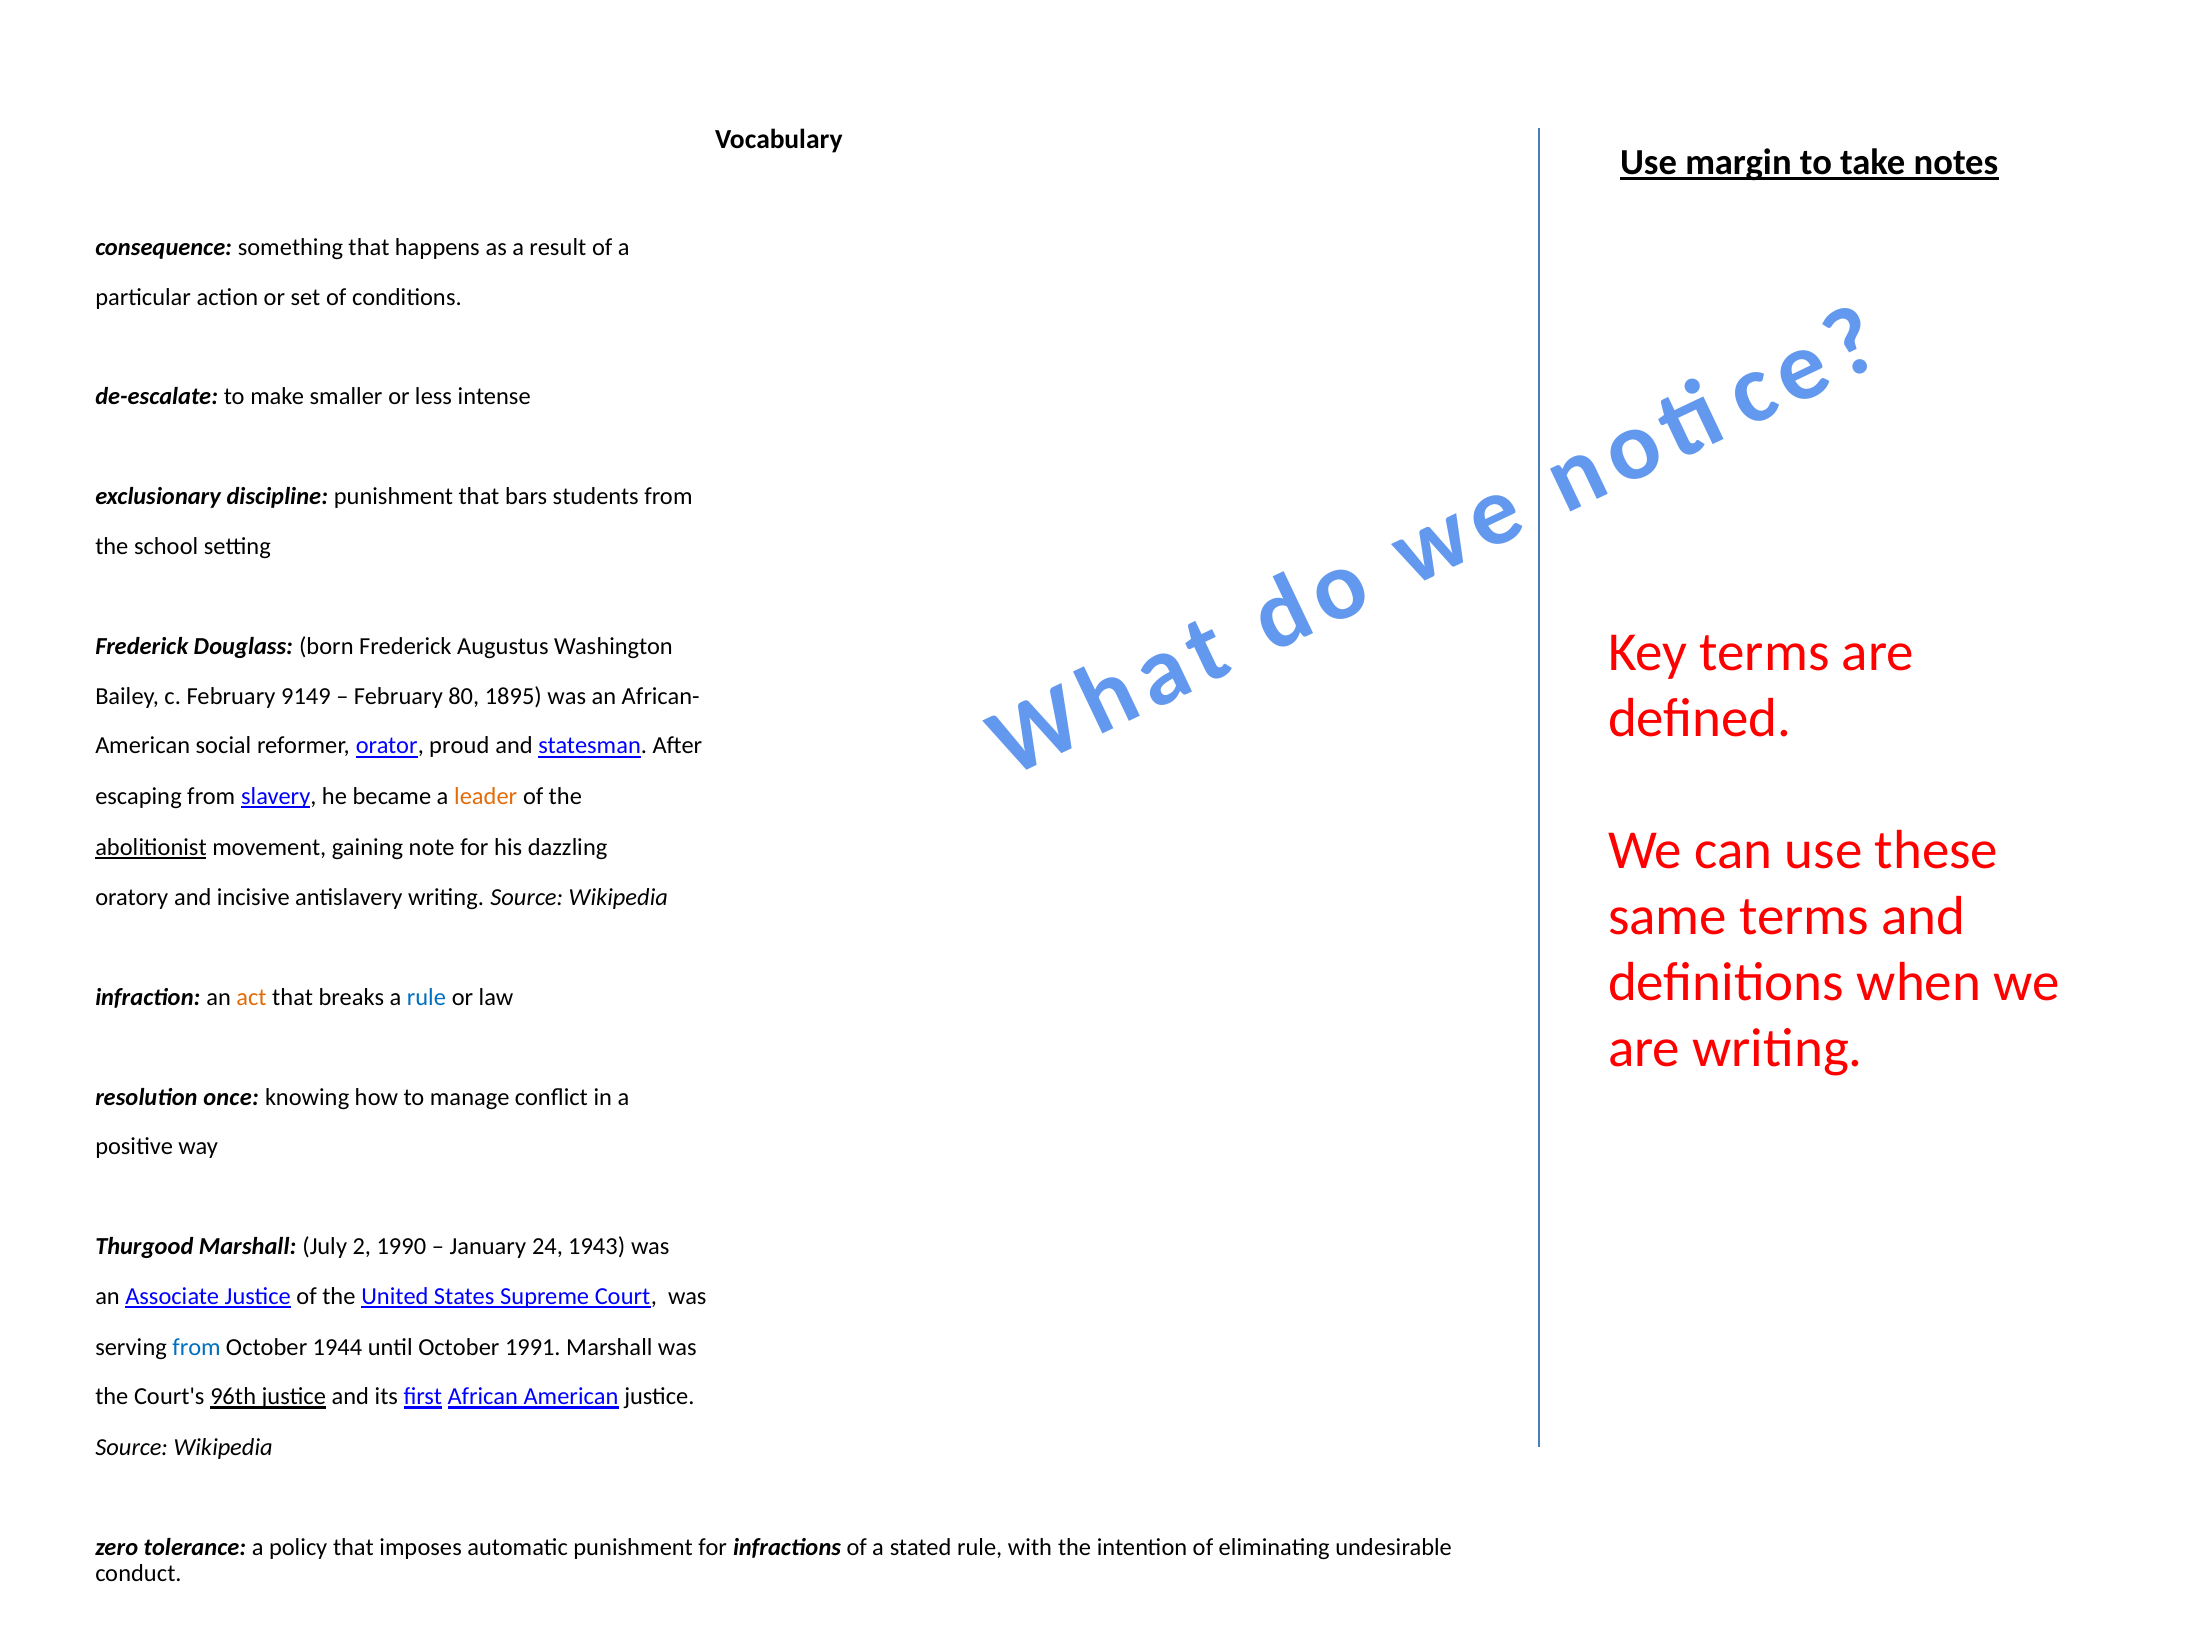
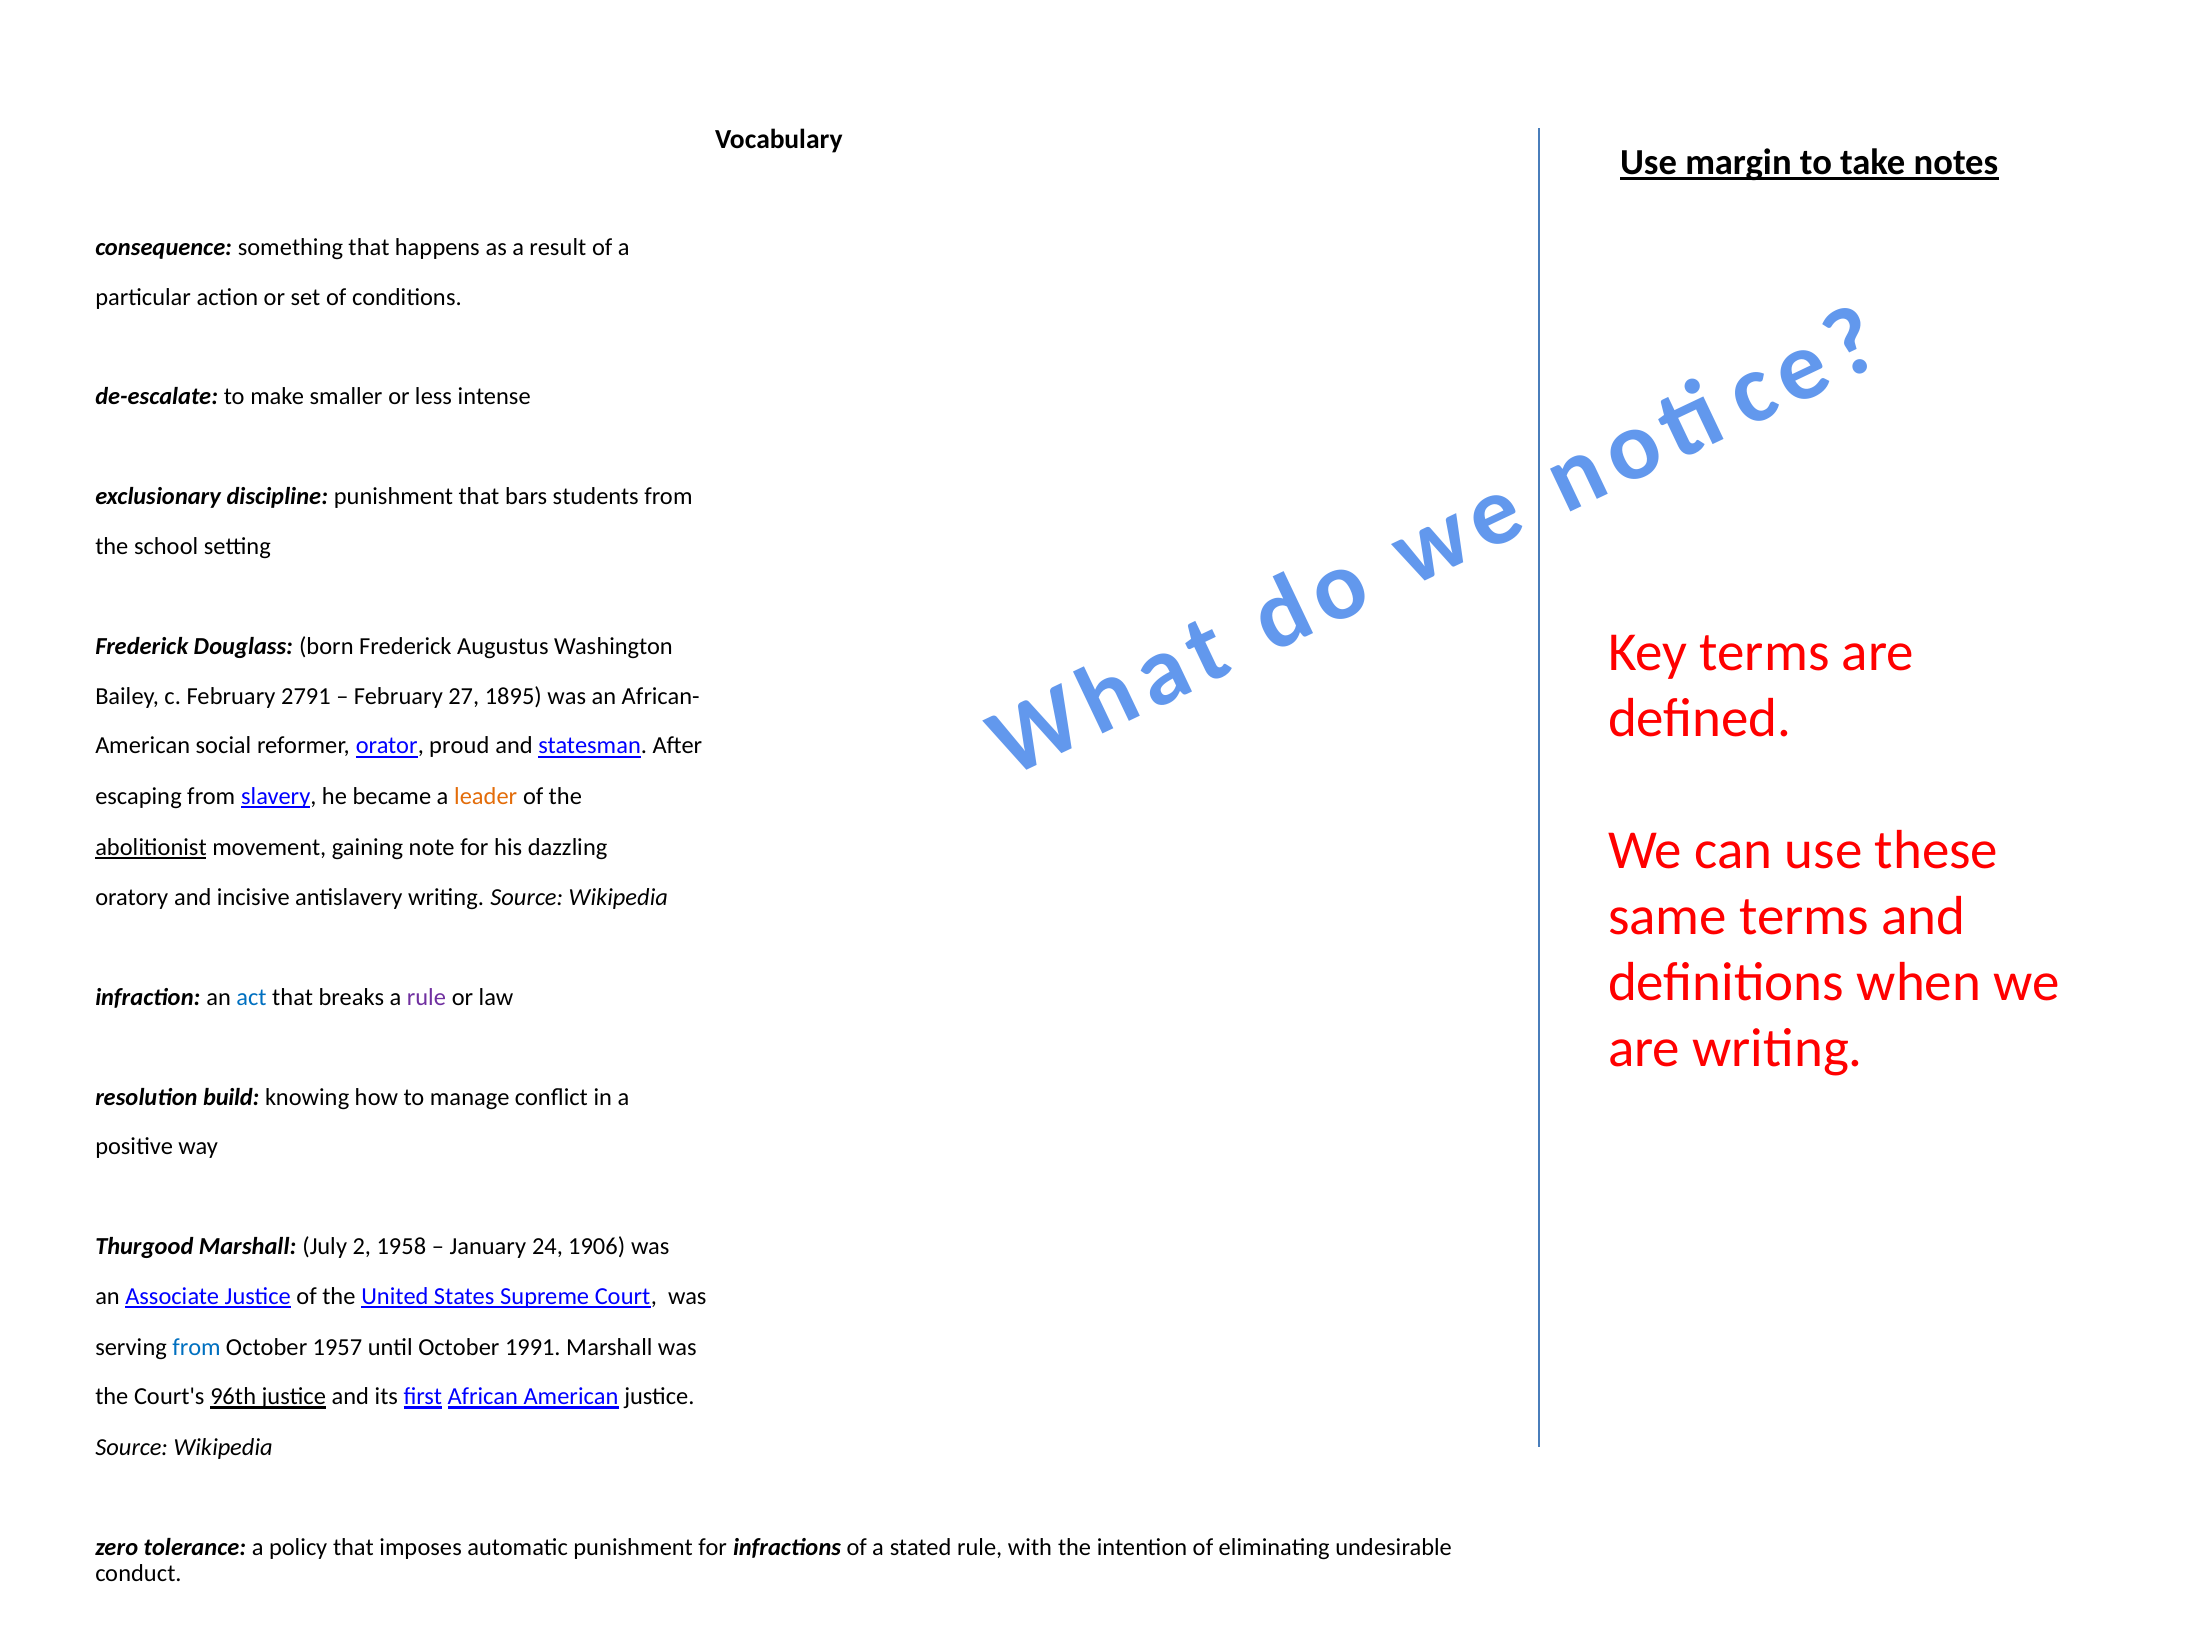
9149: 9149 -> 2791
80: 80 -> 27
act colour: orange -> blue
rule at (426, 997) colour: blue -> purple
once: once -> build
1990: 1990 -> 1958
1943: 1943 -> 1906
1944: 1944 -> 1957
